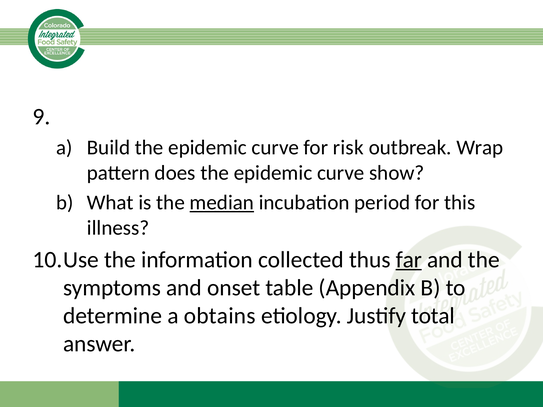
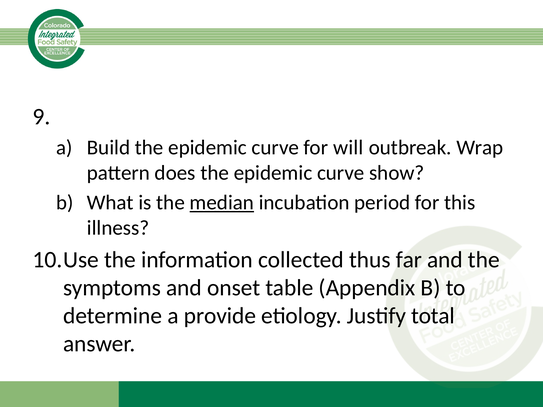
risk: risk -> will
far underline: present -> none
obtains: obtains -> provide
